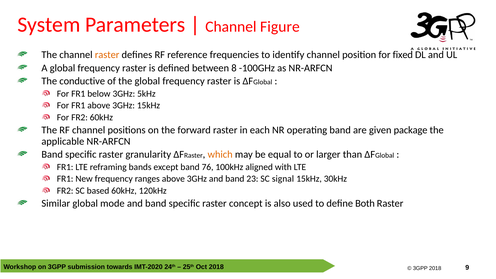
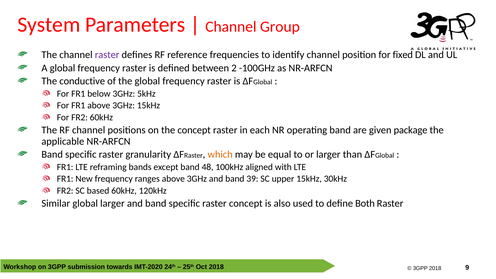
Figure: Figure -> Group
raster at (107, 55) colour: orange -> purple
8: 8 -> 2
the forward: forward -> concept
76: 76 -> 48
23: 23 -> 39
signal: signal -> upper
global mode: mode -> larger
